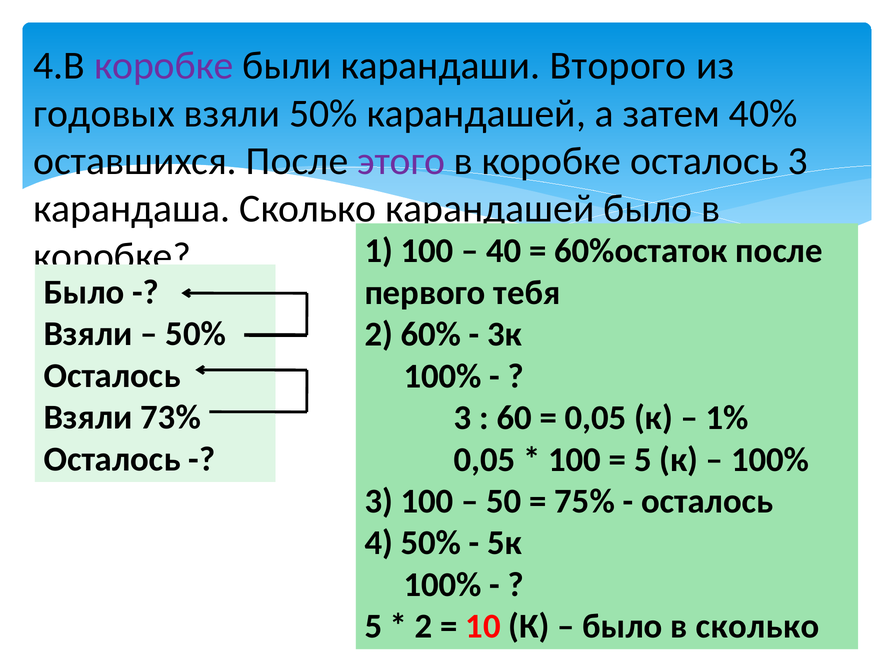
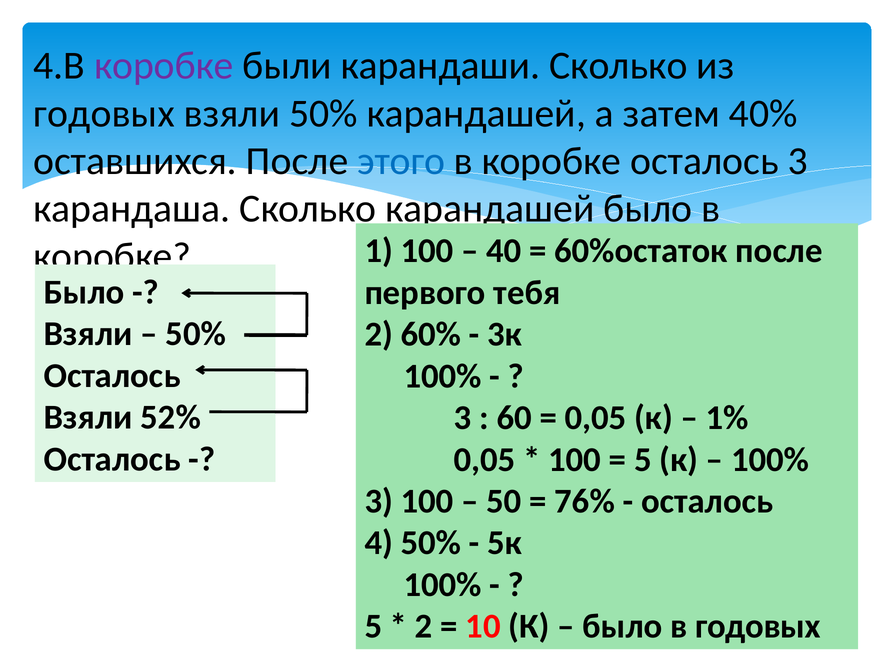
карандаши Второго: Второго -> Сколько
этого colour: purple -> blue
73%: 73% -> 52%
75%: 75% -> 76%
в сколько: сколько -> годовых
